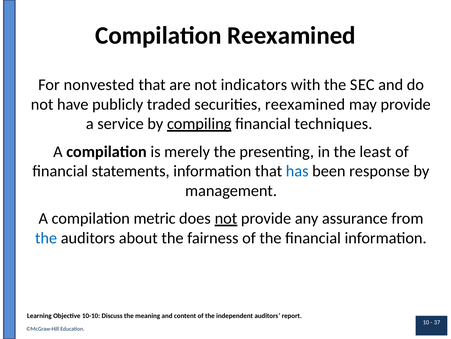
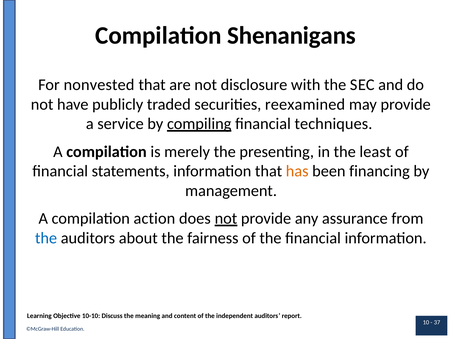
Compilation Reexamined: Reexamined -> Shenanigans
indicators: indicators -> disclosure
has colour: blue -> orange
response: response -> financing
metric: metric -> action
